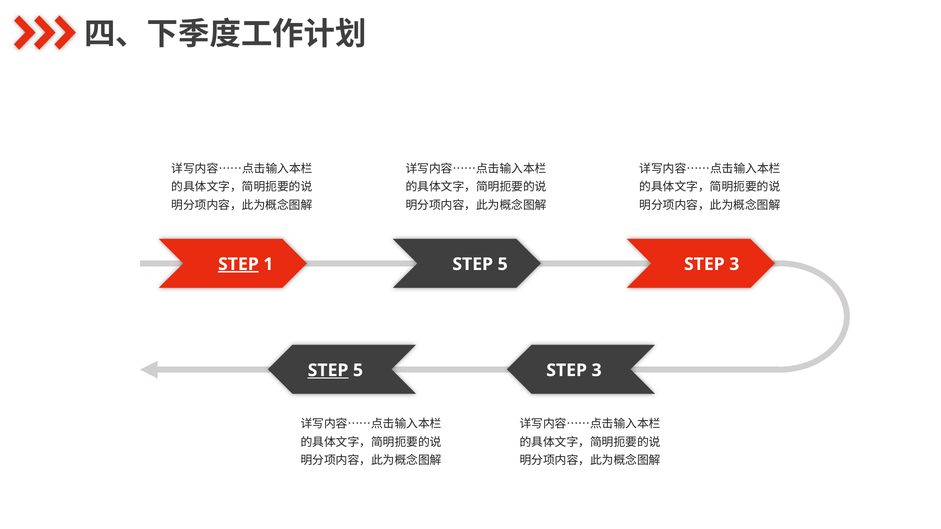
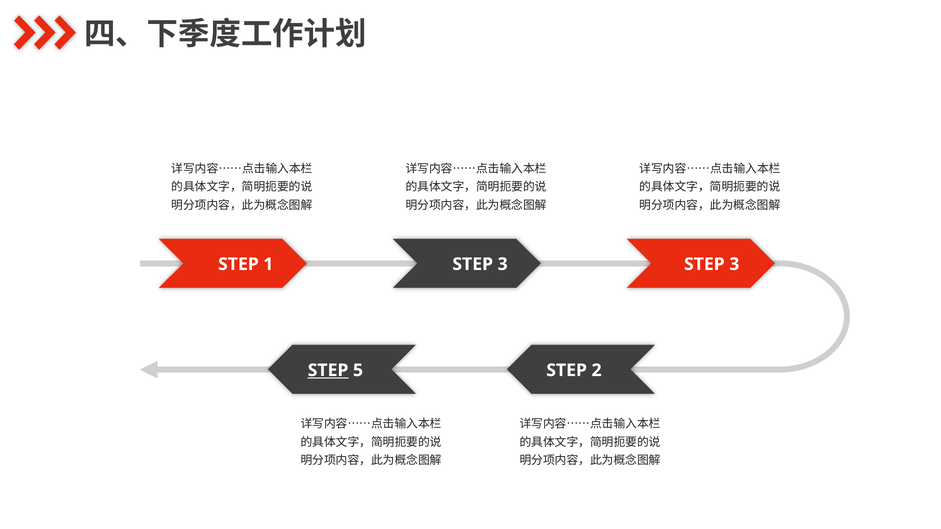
STEP at (238, 264) underline: present -> none
5 at (503, 264): 5 -> 3
3 at (597, 370): 3 -> 2
